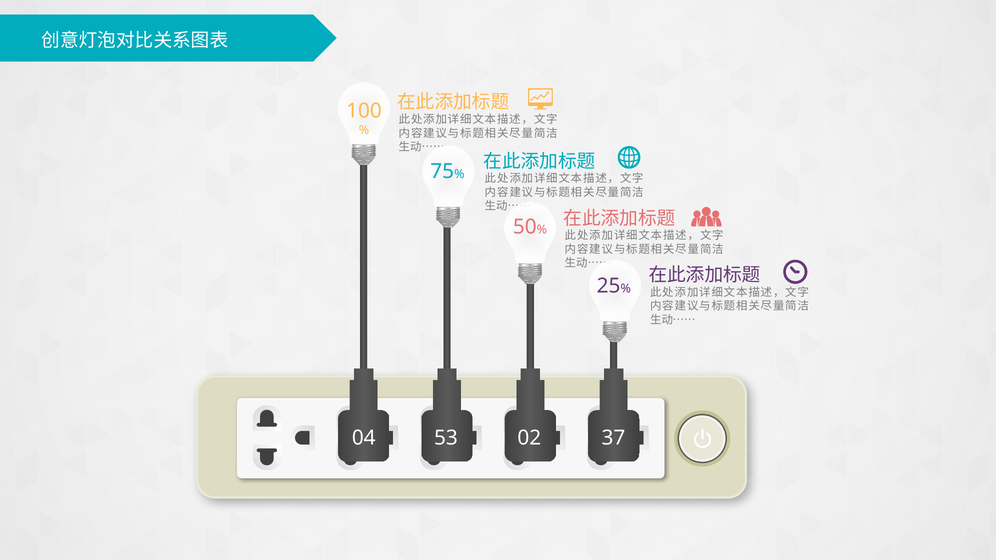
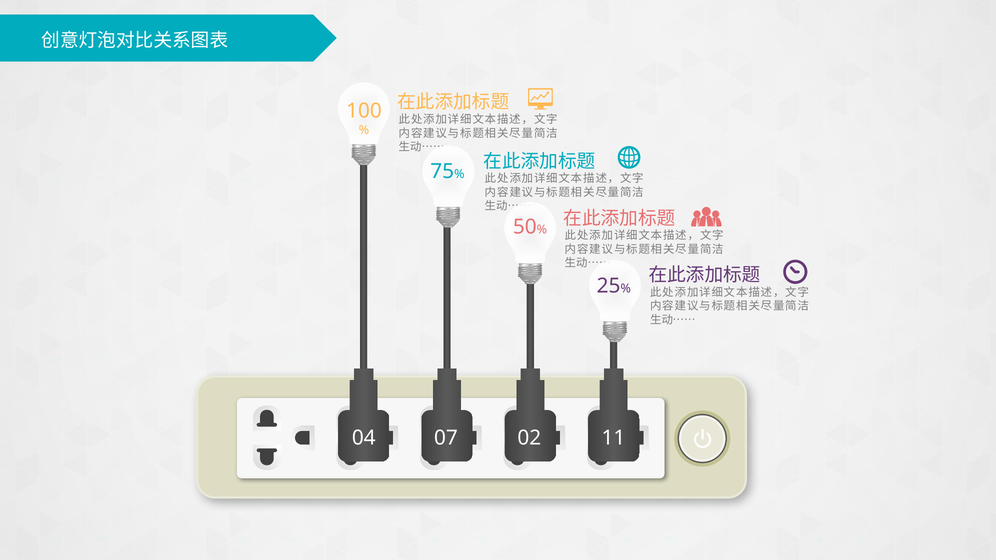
53: 53 -> 07
37: 37 -> 11
